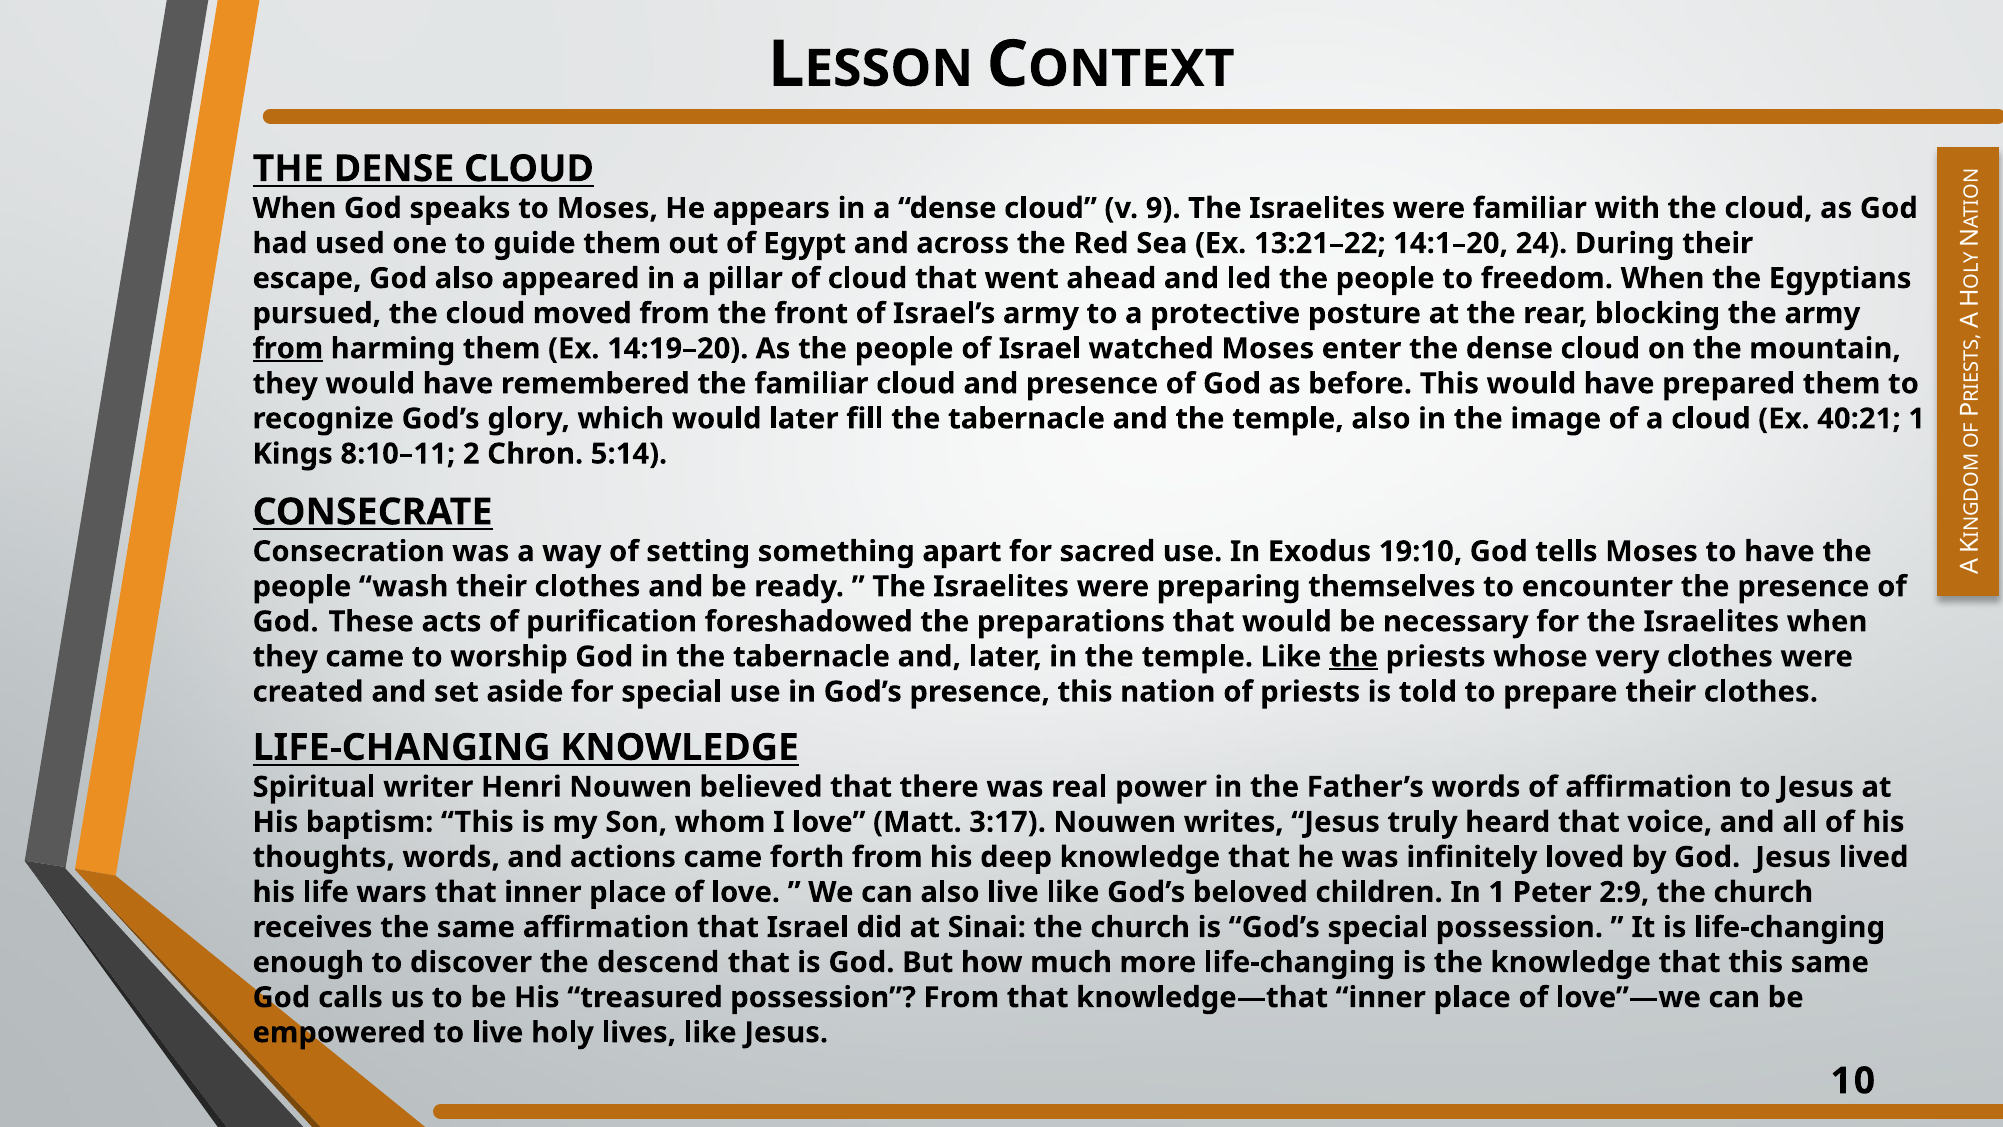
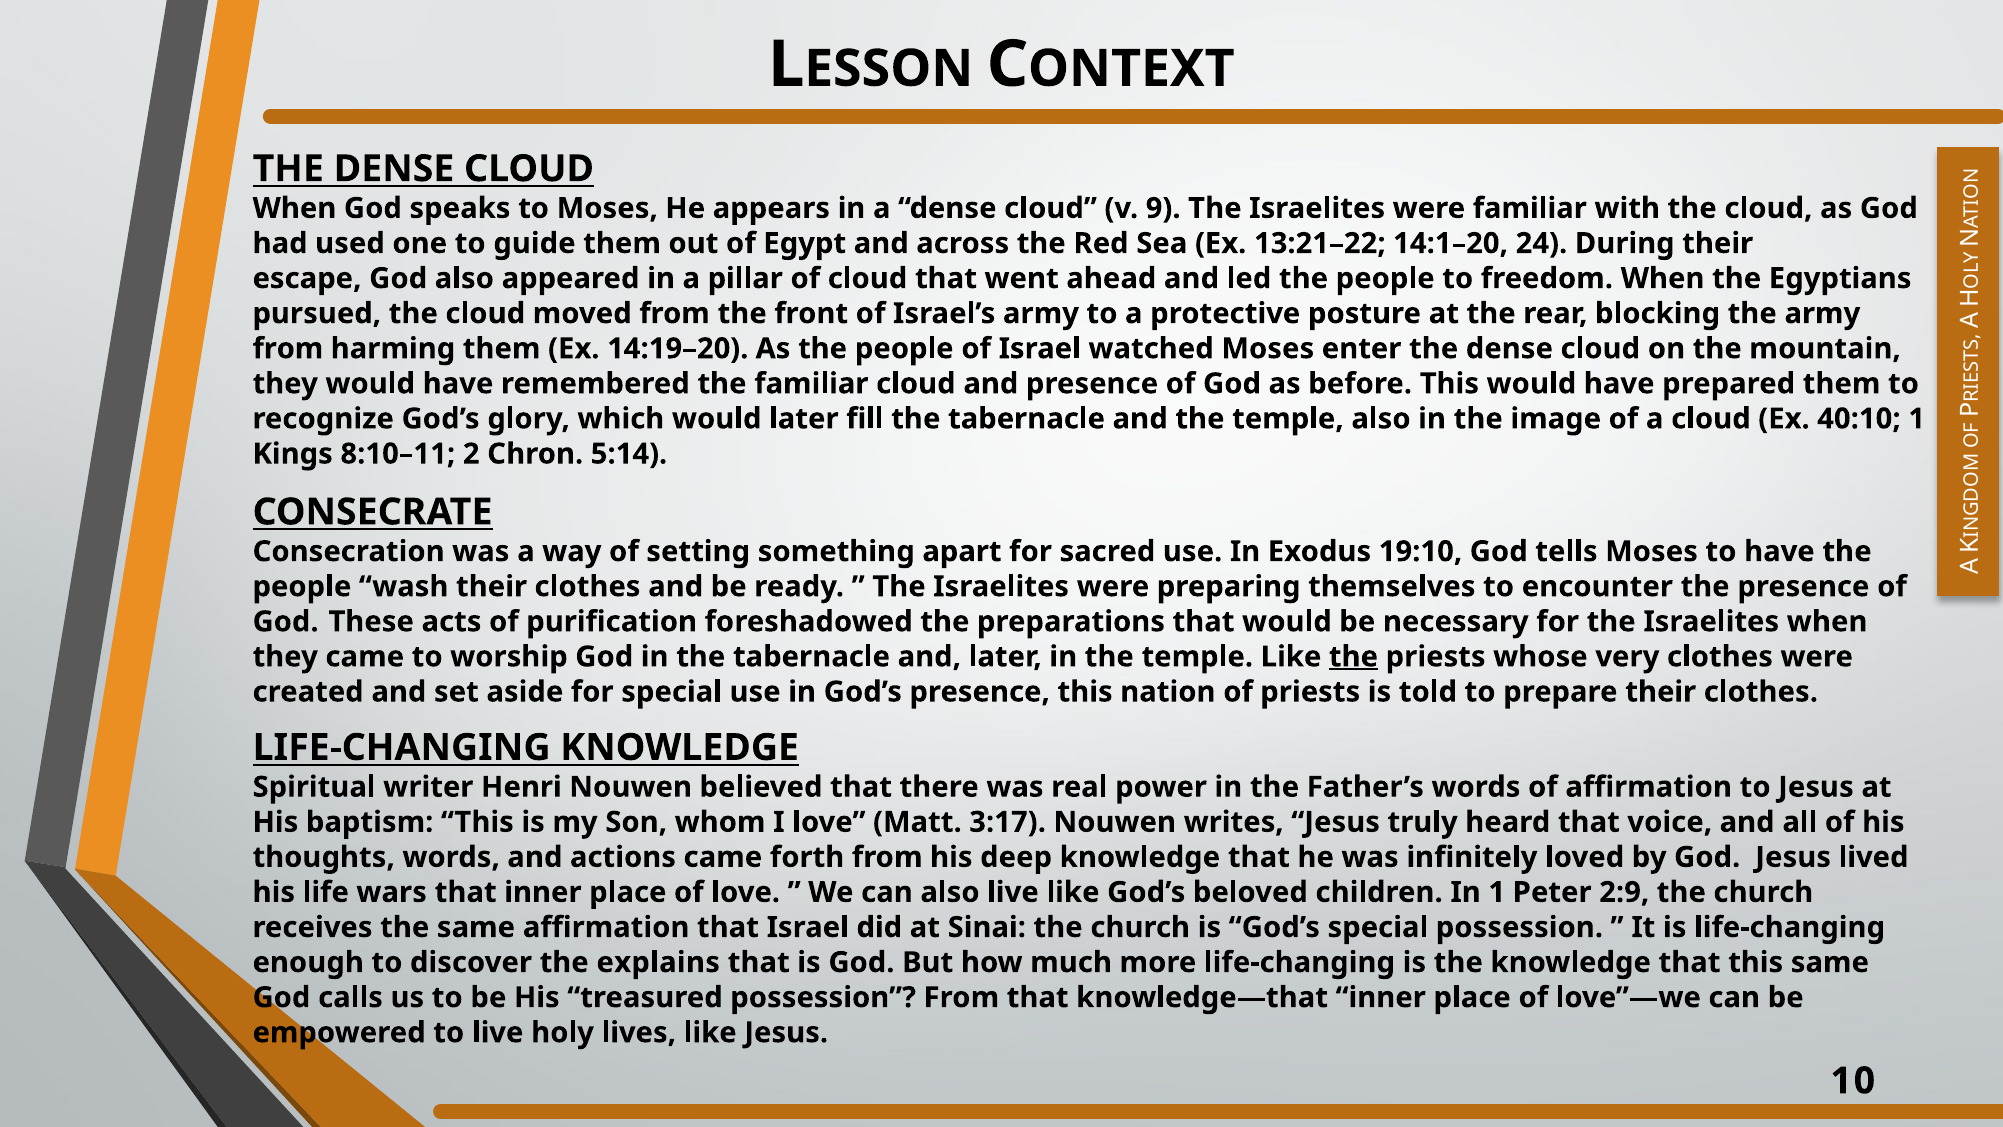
from at (288, 349) underline: present -> none
40:21: 40:21 -> 40:10
descend: descend -> explains
